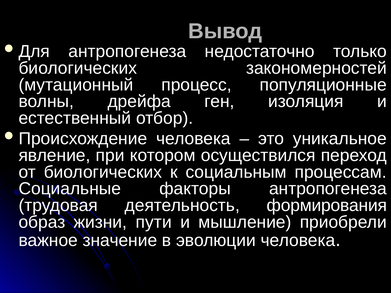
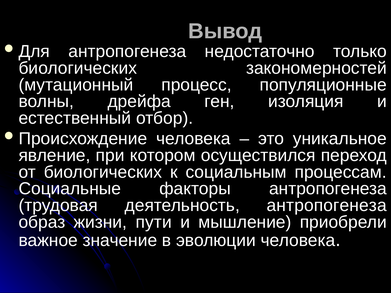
деятельность формирования: формирования -> антропогенеза
